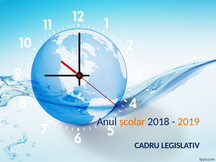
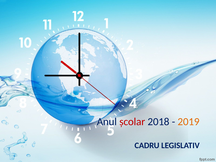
școlar colour: orange -> red
